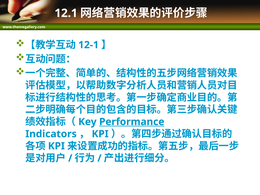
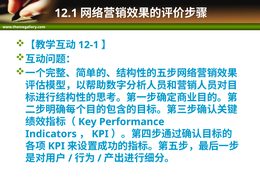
Performance underline: present -> none
